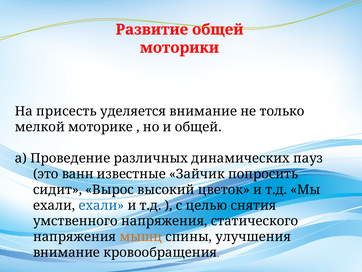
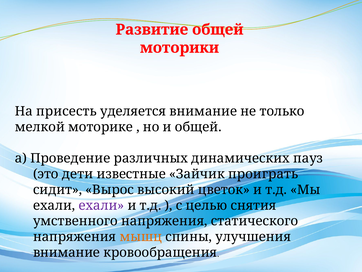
ванн: ванн -> дети
попросить: попросить -> проиграть
ехали at (101, 205) colour: blue -> purple
